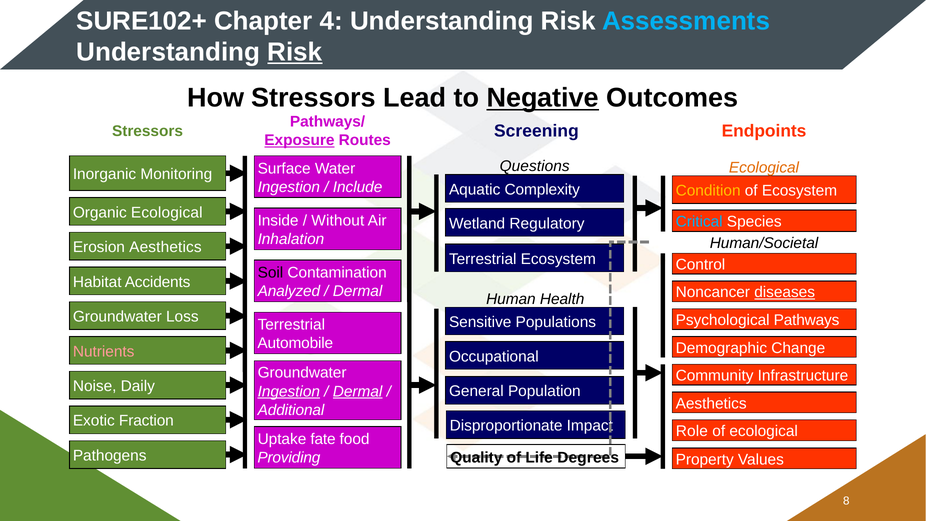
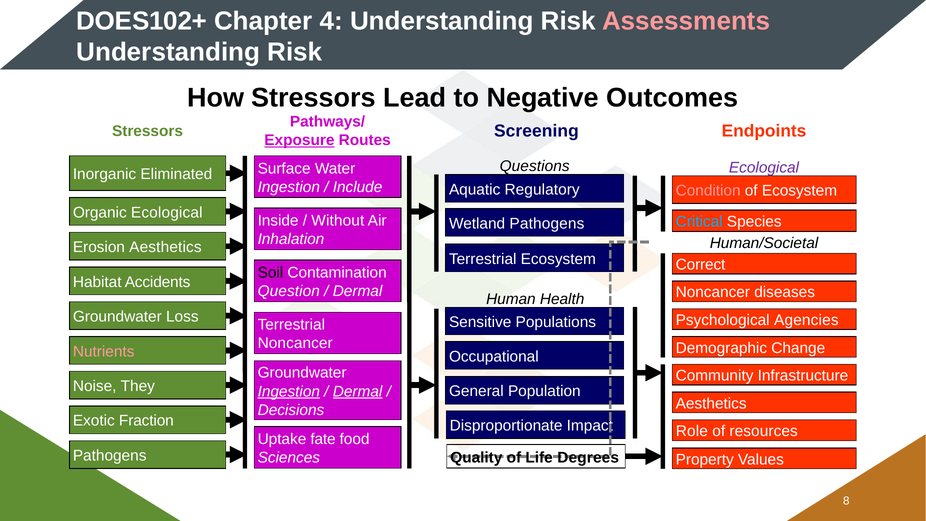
SURE102+: SURE102+ -> DOES102+
Assessments colour: light blue -> pink
Risk at (295, 52) underline: present -> none
Negative underline: present -> none
Ecological at (764, 167) colour: orange -> purple
Monitoring: Monitoring -> Eliminated
Complexity: Complexity -> Regulatory
Condition colour: yellow -> pink
Wetland Regulatory: Regulatory -> Pathogens
Control: Control -> Correct
Analyzed: Analyzed -> Question
diseases underline: present -> none
Pathways: Pathways -> Agencies
Automobile at (295, 343): Automobile -> Noncancer
Daily: Daily -> They
Additional: Additional -> Decisions
of ecological: ecological -> resources
Providing: Providing -> Sciences
